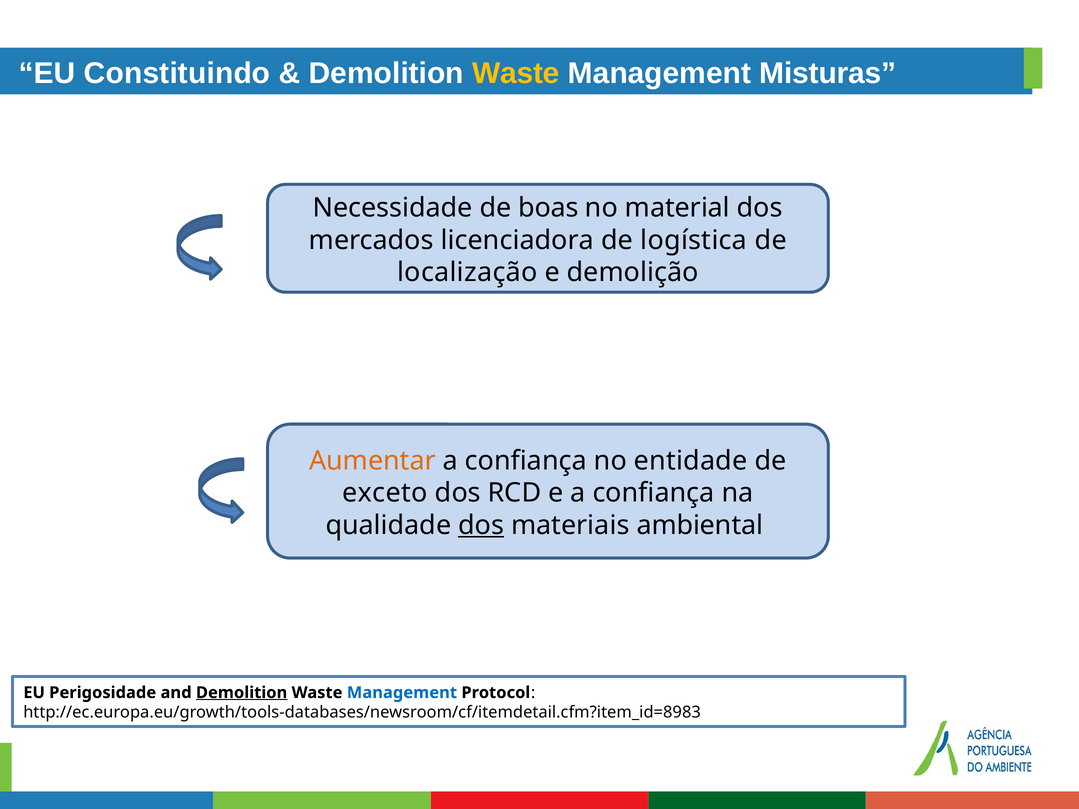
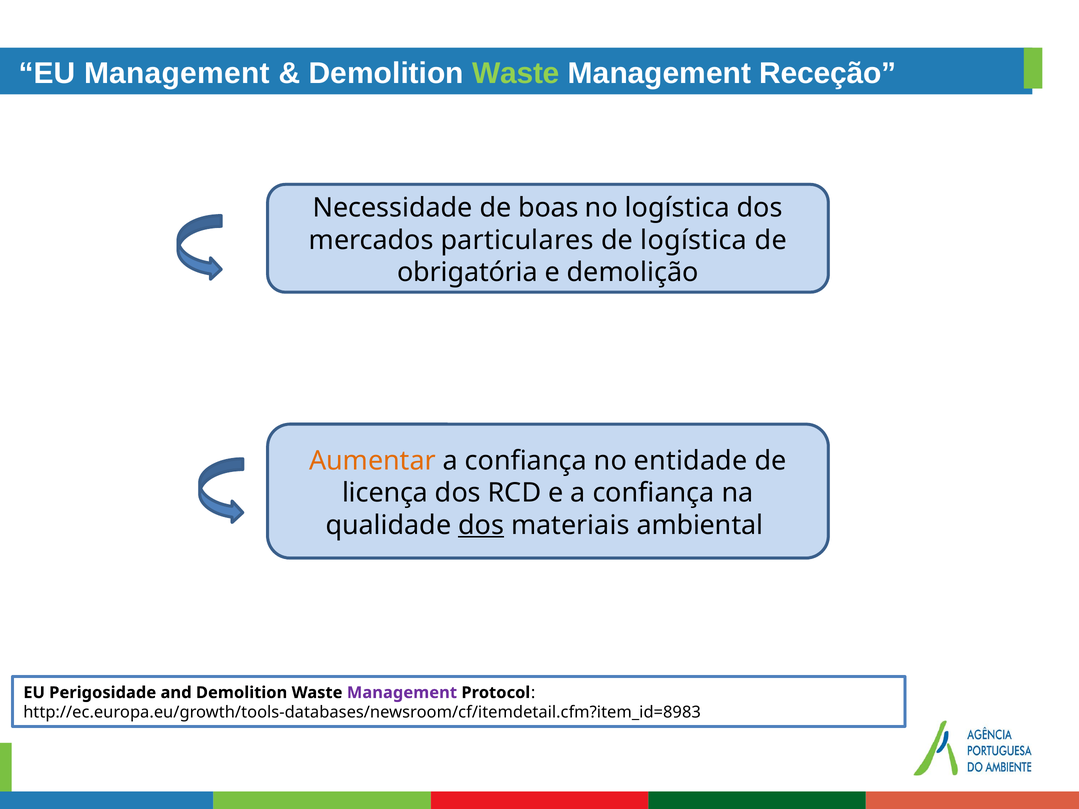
EU Constituindo: Constituindo -> Management
Waste at (516, 73) colour: yellow -> light green
Misturas: Misturas -> Receção
no material: material -> logística
licenciadora: licenciadora -> particulares
localização: localização -> obrigatória
exceto: exceto -> licença
Demolition at (242, 693) underline: present -> none
Management at (402, 693) colour: blue -> purple
